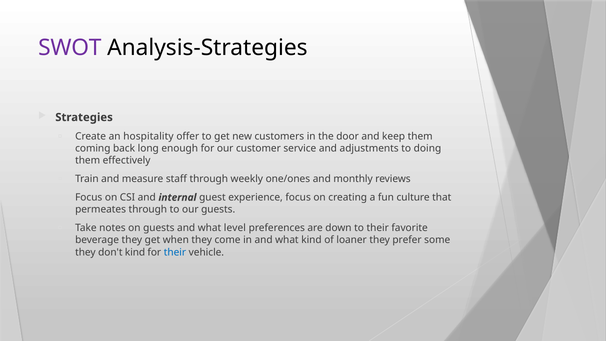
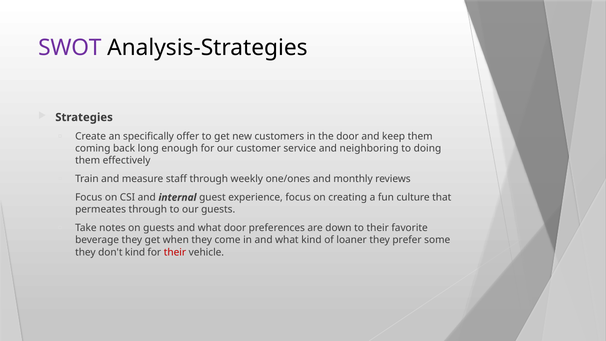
hospitality: hospitality -> specifically
adjustments: adjustments -> neighboring
what level: level -> door
their at (175, 252) colour: blue -> red
